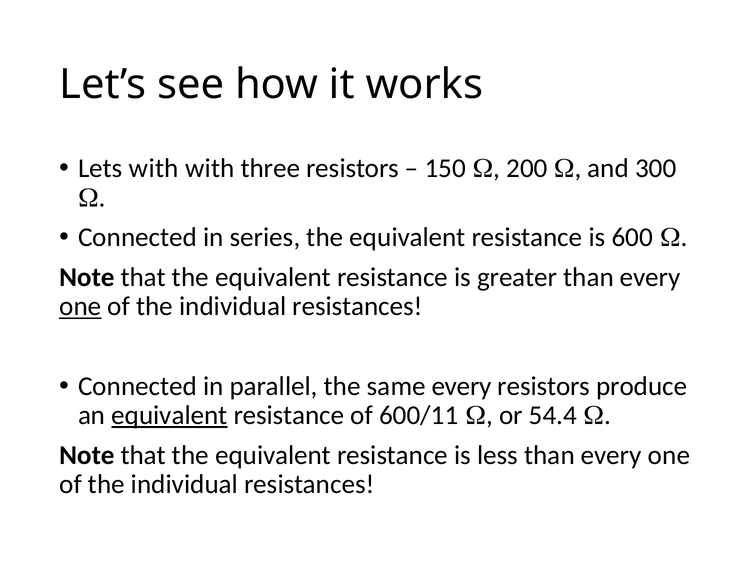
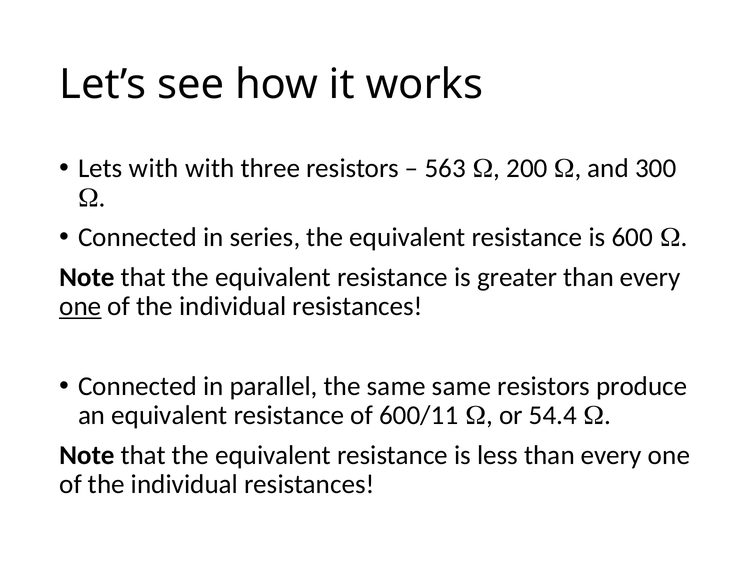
150: 150 -> 563
same every: every -> same
equivalent at (169, 415) underline: present -> none
